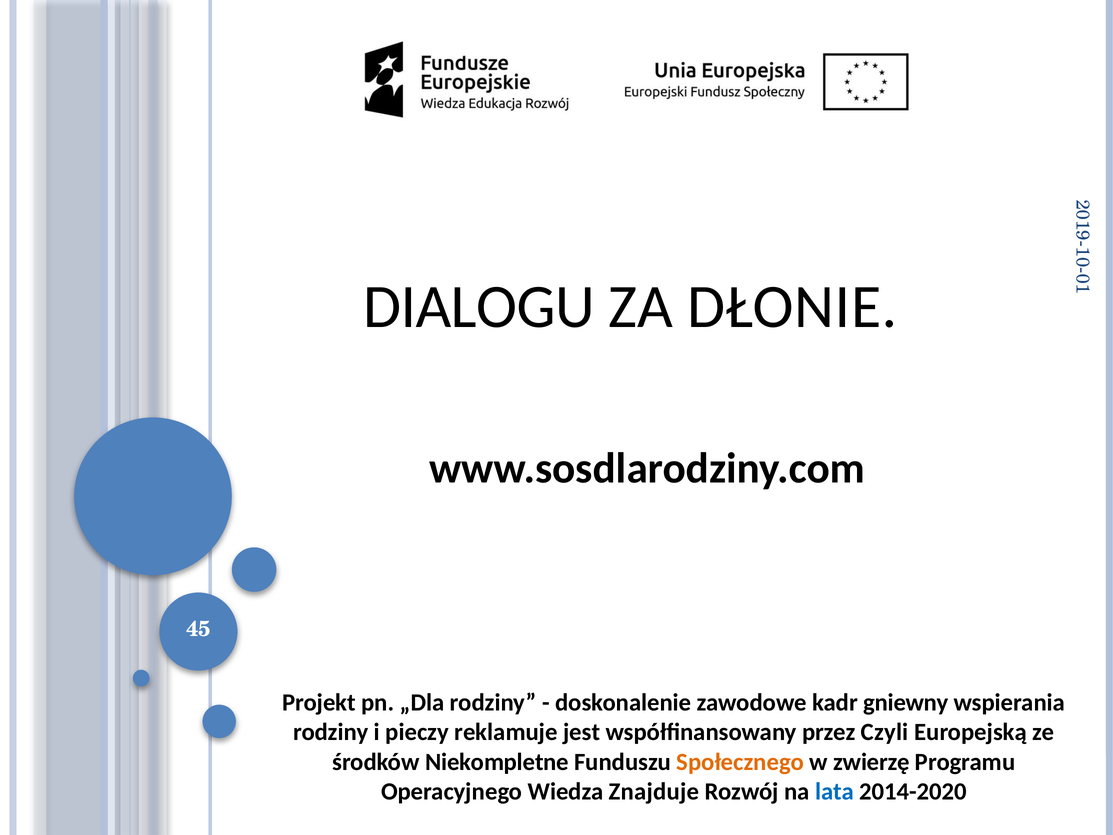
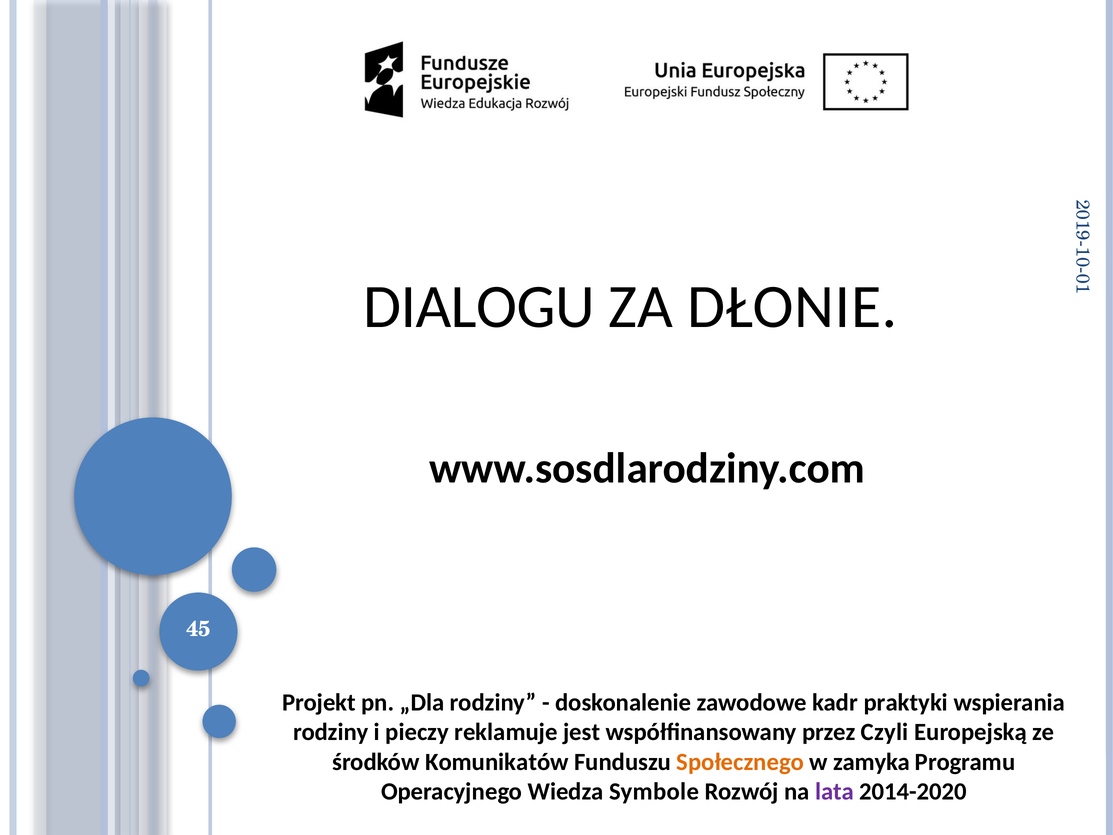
gniewny: gniewny -> praktyki
Niekompletne: Niekompletne -> Komunikatów
zwierzę: zwierzę -> zamyka
Znajduje: Znajduje -> Symbole
lata colour: blue -> purple
